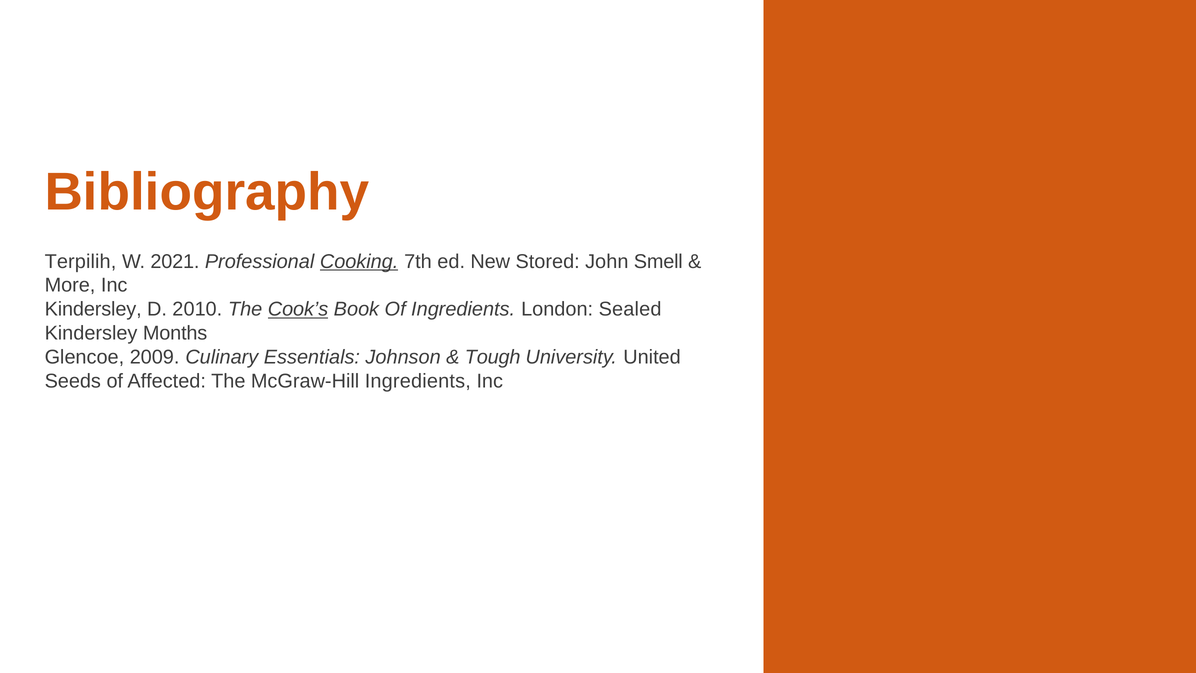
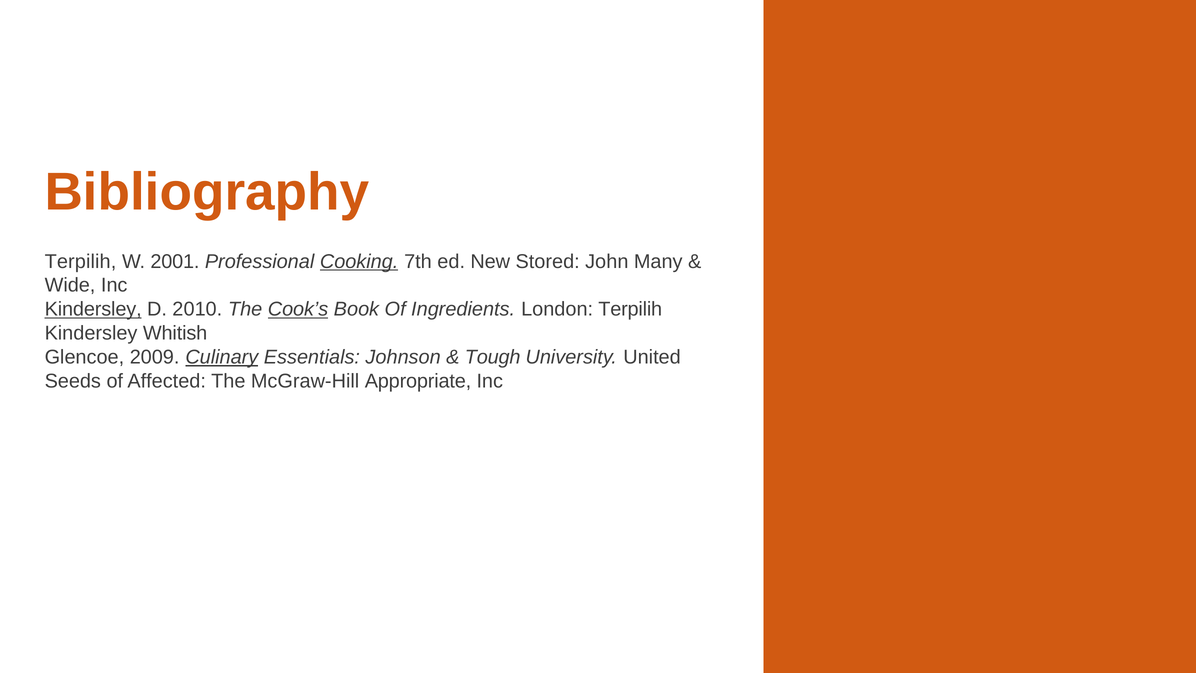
2021: 2021 -> 2001
Smell: Smell -> Many
More: More -> Wide
Kindersley at (93, 309) underline: none -> present
London Sealed: Sealed -> Terpilih
Months: Months -> Whitish
Culinary underline: none -> present
McGraw-Hill Ingredients: Ingredients -> Appropriate
